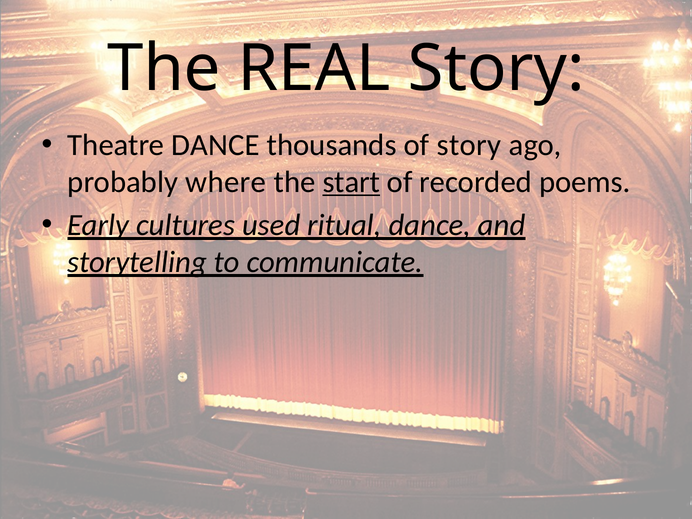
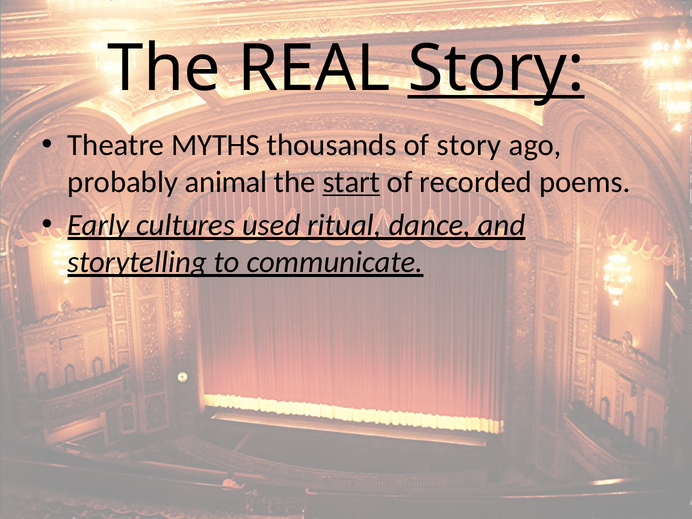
Story at (496, 69) underline: none -> present
Theatre DANCE: DANCE -> MYTHS
where: where -> animal
